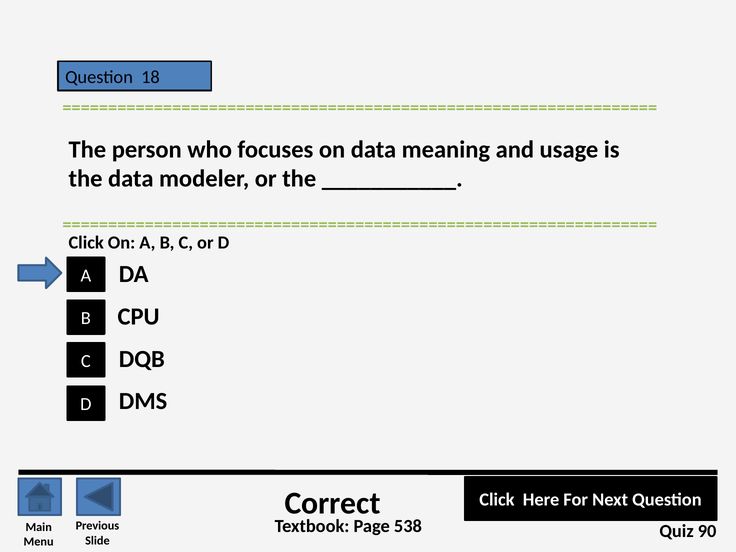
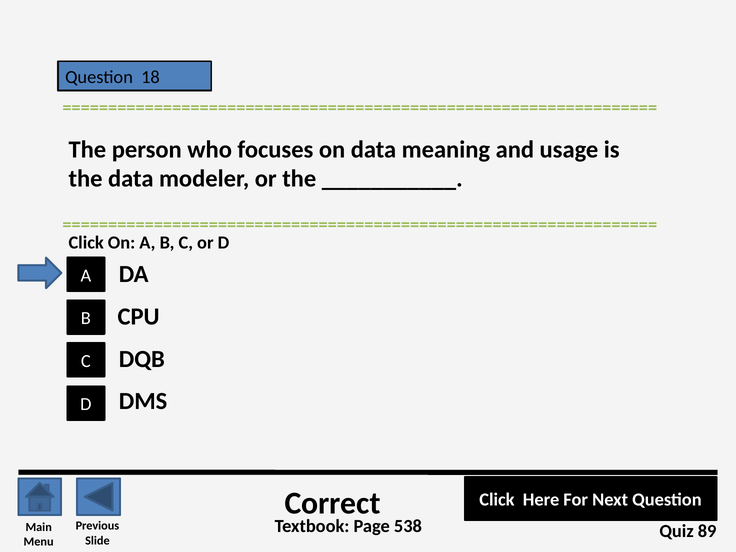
90: 90 -> 89
